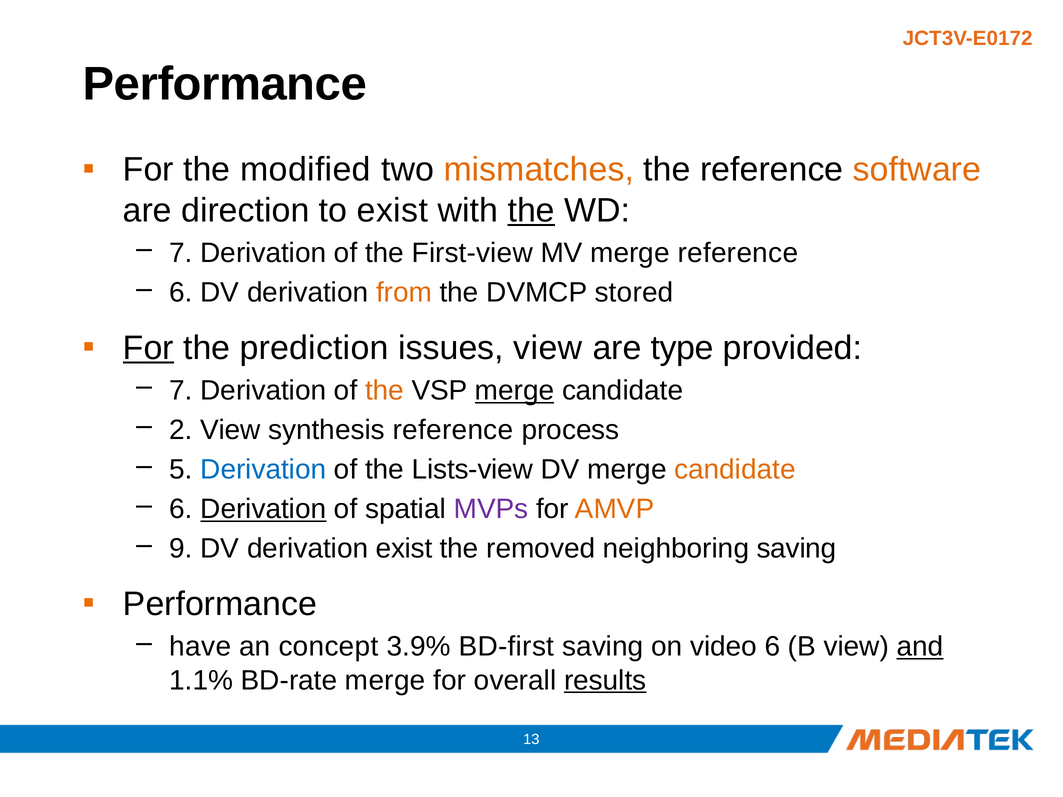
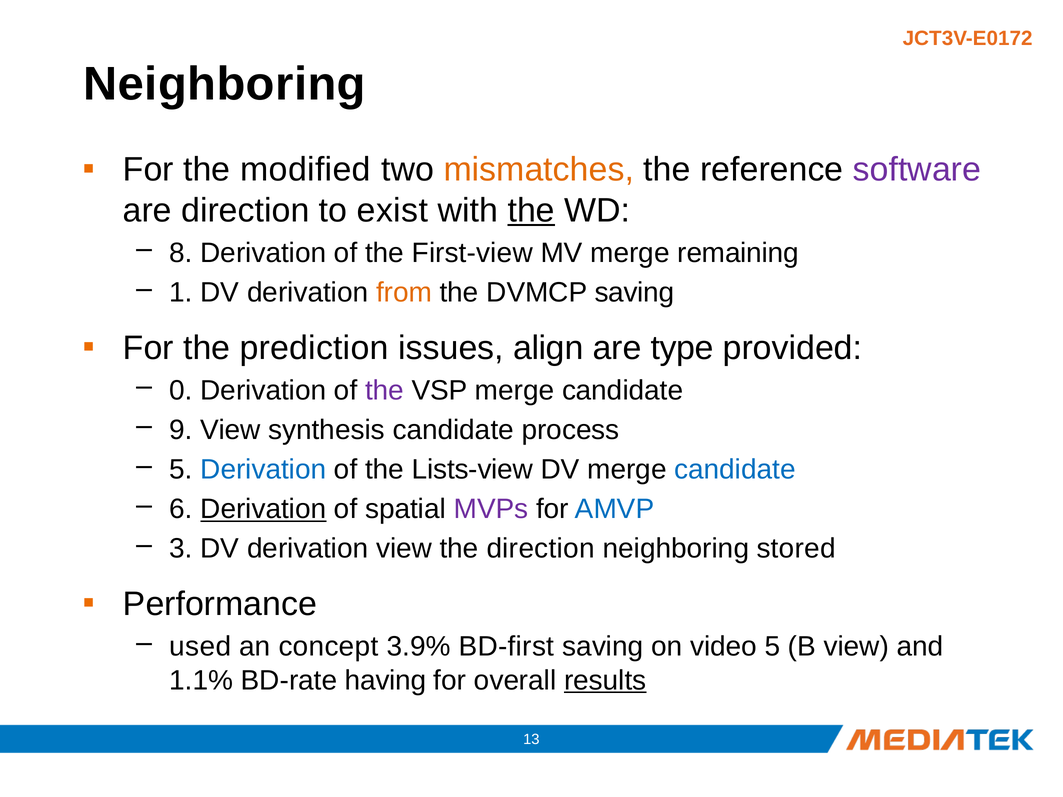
Performance at (225, 84): Performance -> Neighboring
software colour: orange -> purple
7 at (181, 253): 7 -> 8
merge reference: reference -> remaining
6 at (181, 293): 6 -> 1
DVMCP stored: stored -> saving
For at (148, 348) underline: present -> none
issues view: view -> align
7 at (181, 391): 7 -> 0
the at (385, 391) colour: orange -> purple
merge at (515, 391) underline: present -> none
2: 2 -> 9
synthesis reference: reference -> candidate
candidate at (735, 470) colour: orange -> blue
AMVP colour: orange -> blue
9: 9 -> 3
derivation exist: exist -> view
the removed: removed -> direction
neighboring saving: saving -> stored
have: have -> used
video 6: 6 -> 5
and underline: present -> none
BD-rate merge: merge -> having
